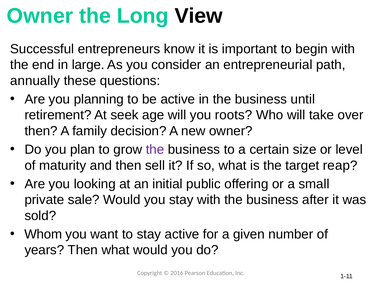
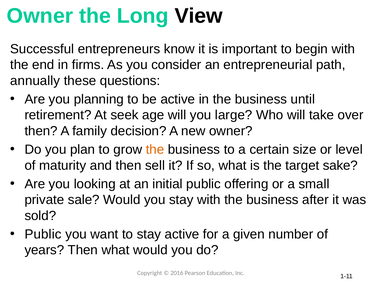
large: large -> firms
roots: roots -> large
the at (155, 150) colour: purple -> orange
reap: reap -> sake
Whom at (43, 235): Whom -> Public
